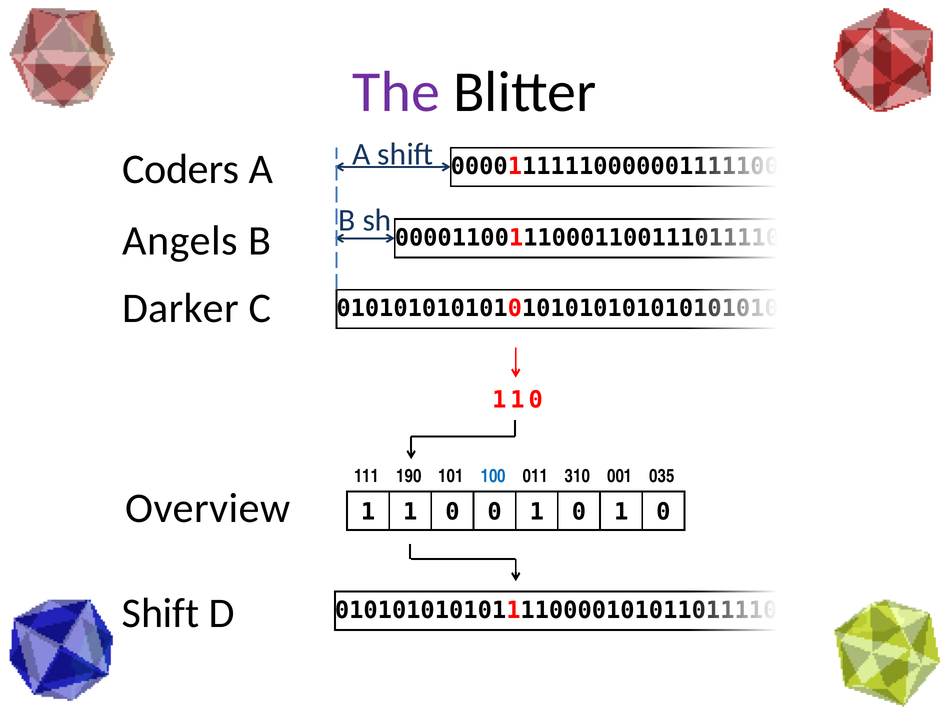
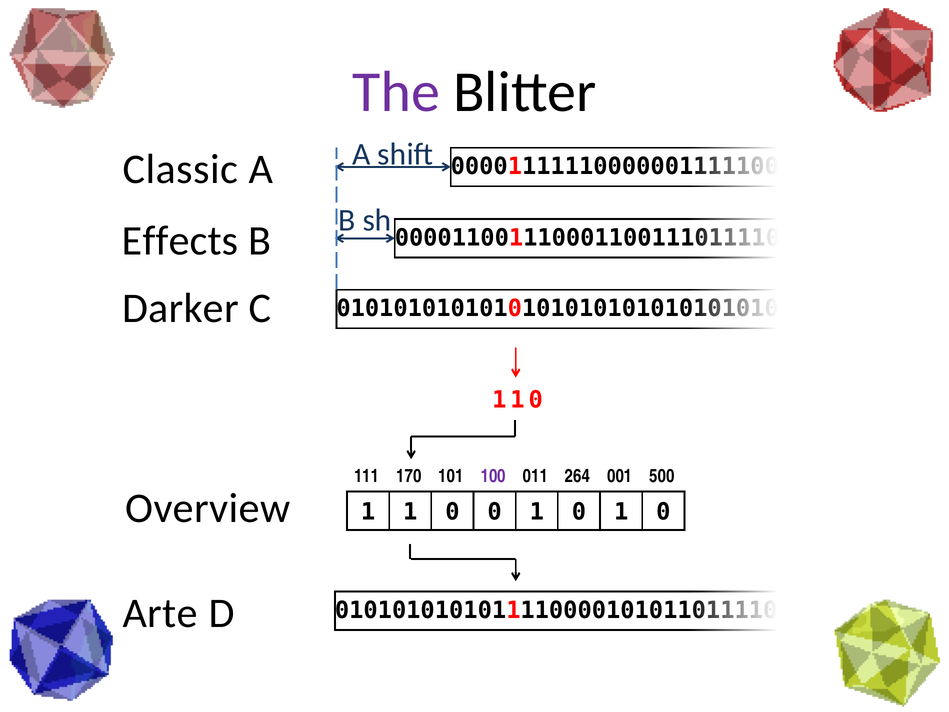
Coders: Coders -> Classic
Angels: Angels -> Effects
190: 190 -> 170
100 colour: blue -> purple
310: 310 -> 264
035: 035 -> 500
Shift at (161, 613): Shift -> Arte
